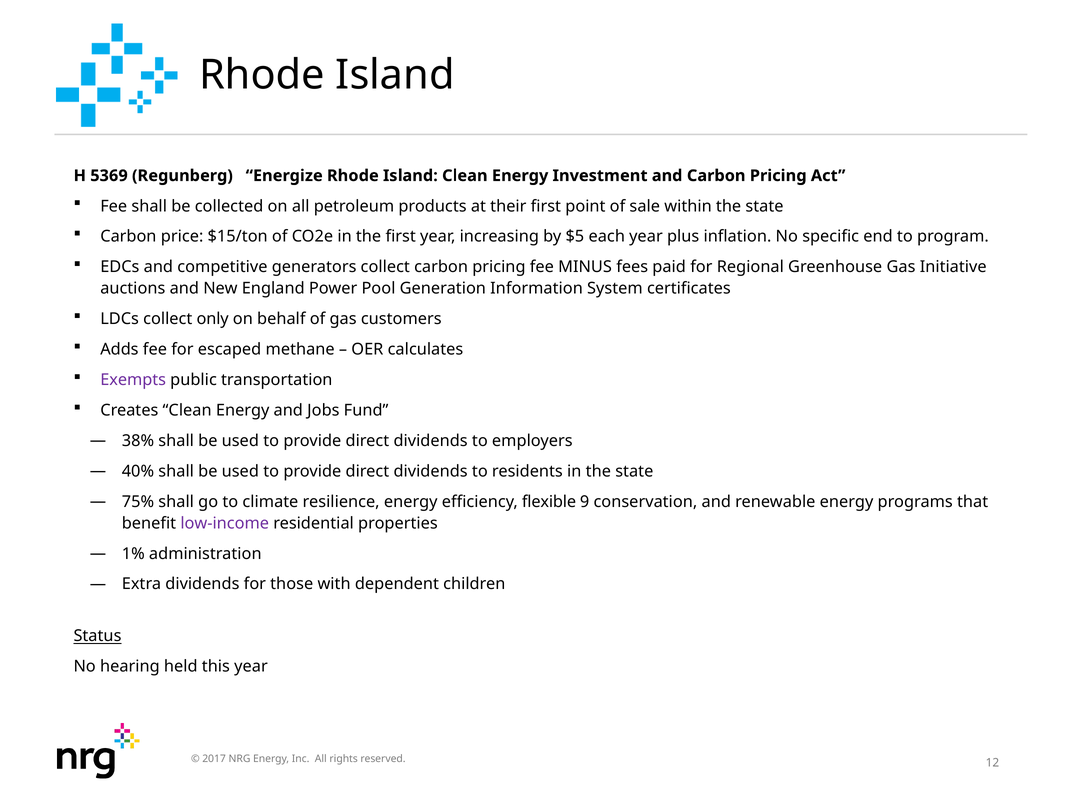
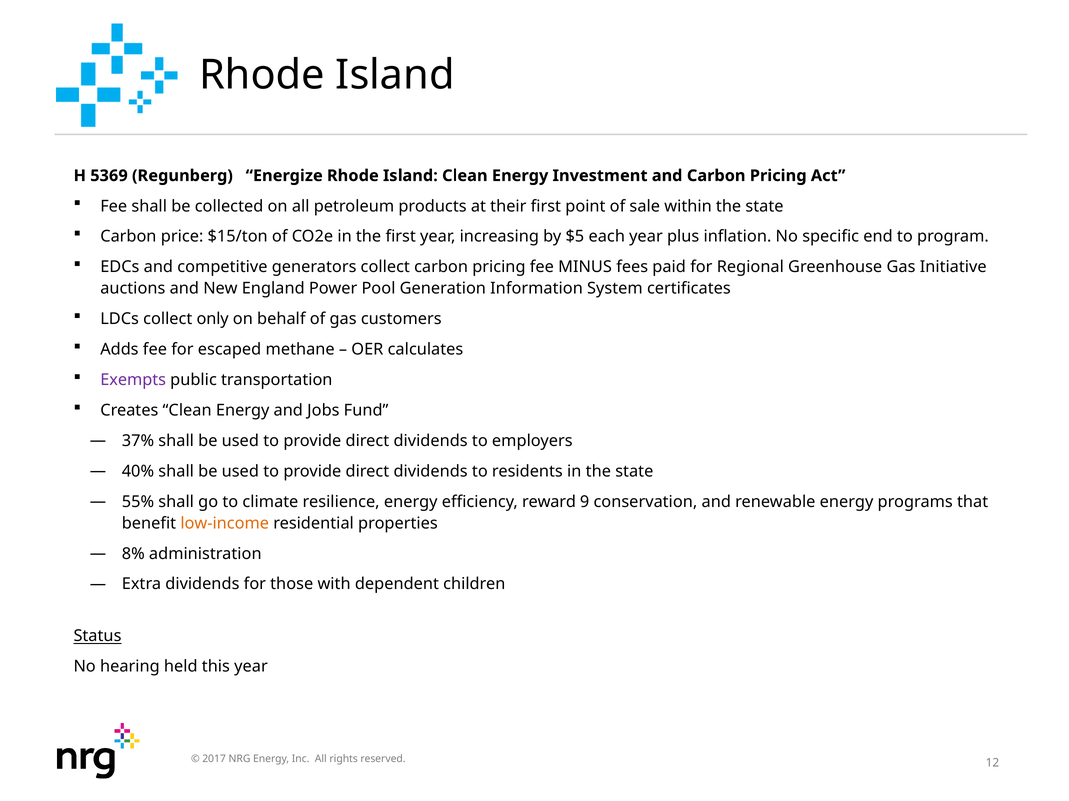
38%: 38% -> 37%
75%: 75% -> 55%
flexible: flexible -> reward
low-income colour: purple -> orange
1%: 1% -> 8%
